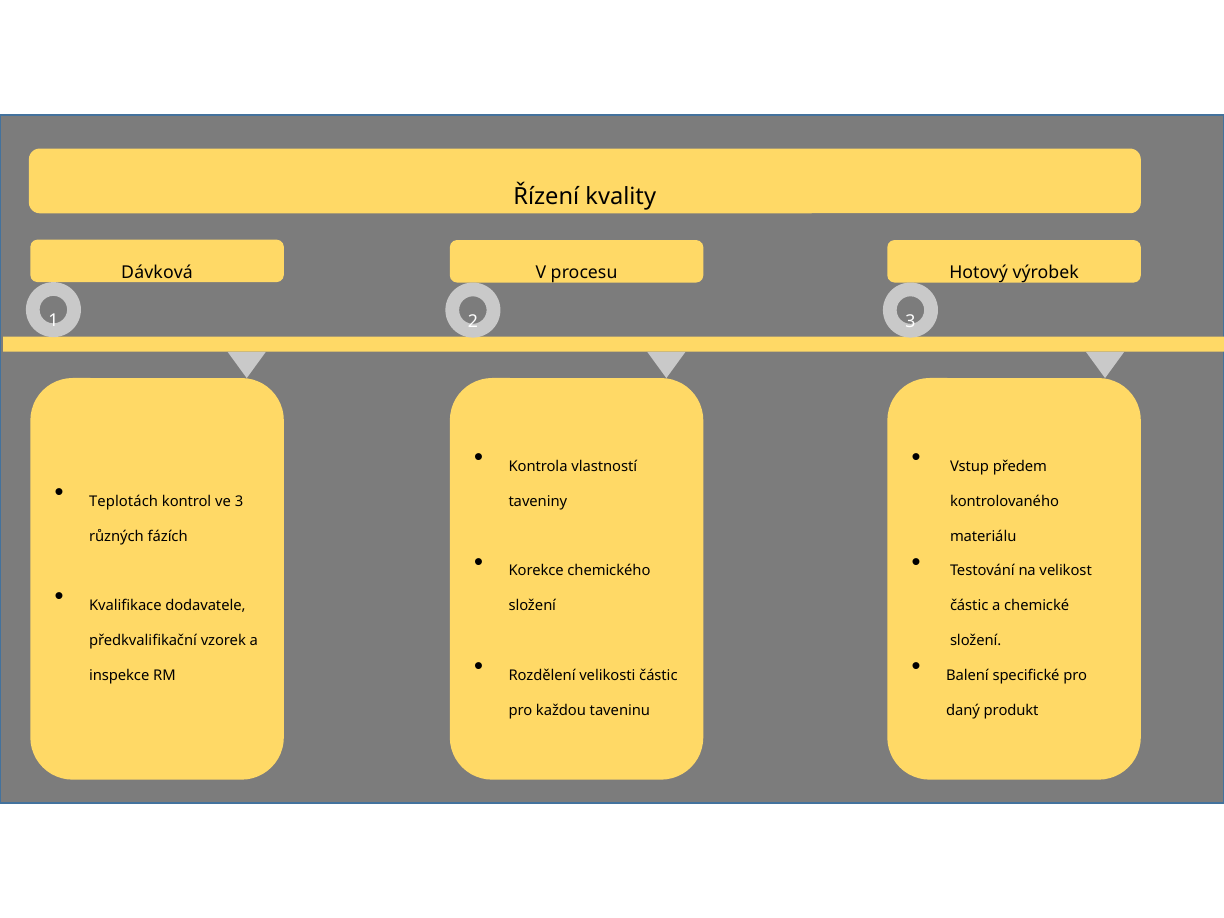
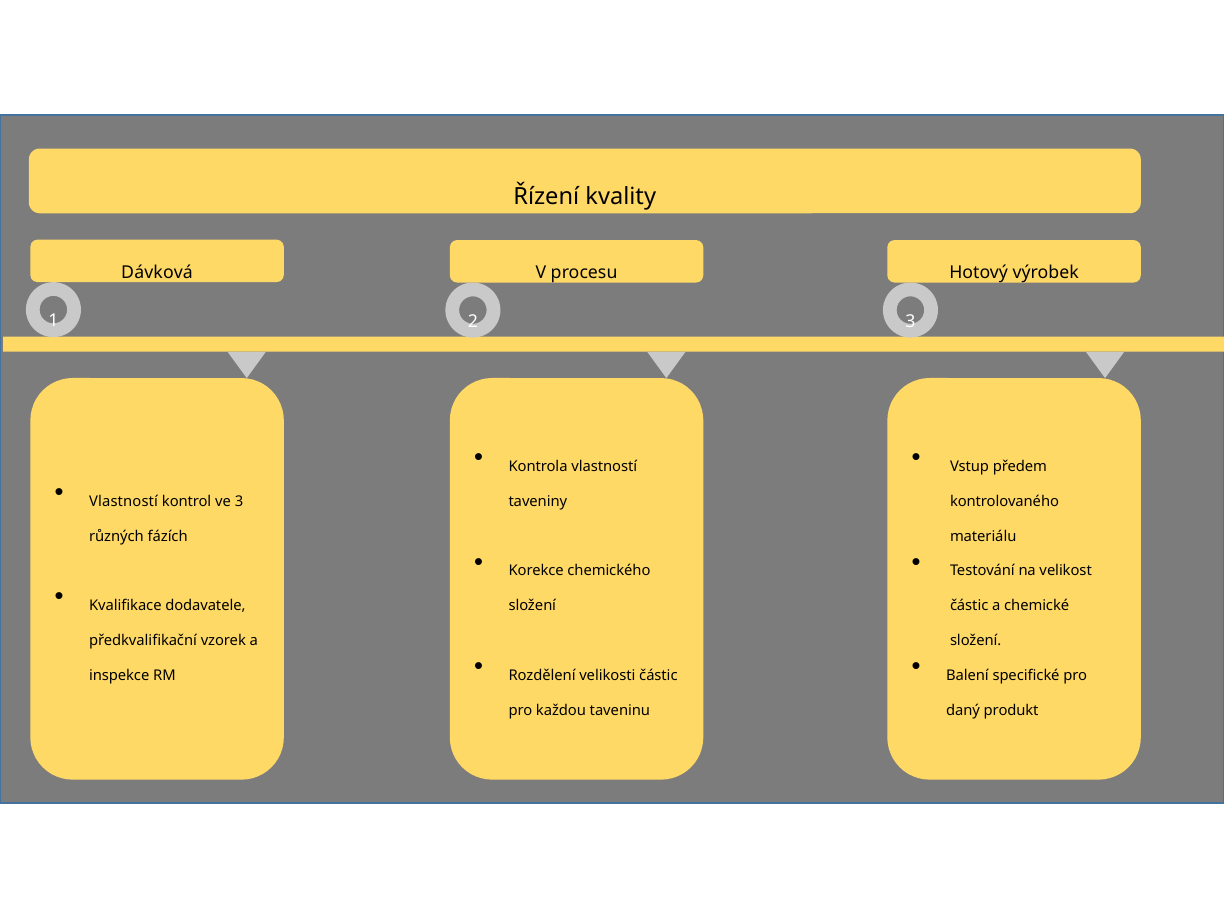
Teplotách at (124, 501): Teplotách -> Vlastností
